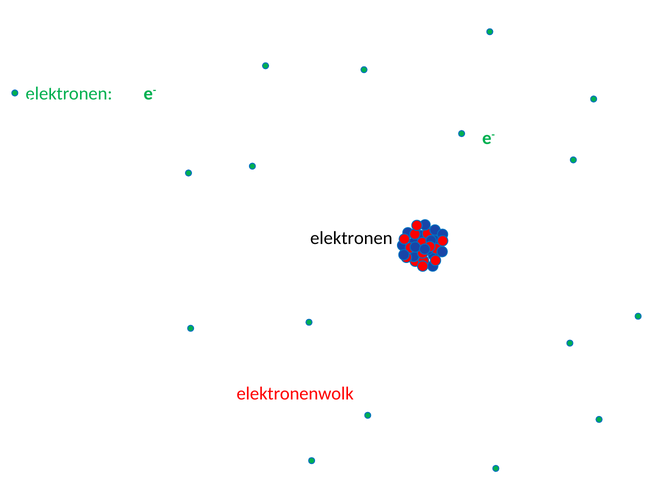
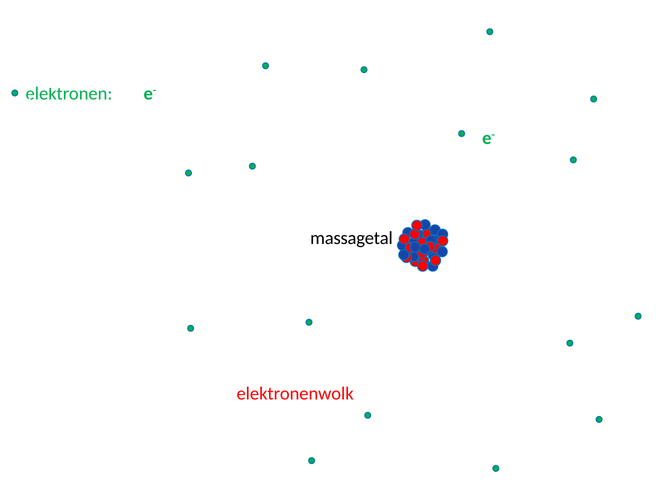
elektronen at (351, 238): elektronen -> massagetal
